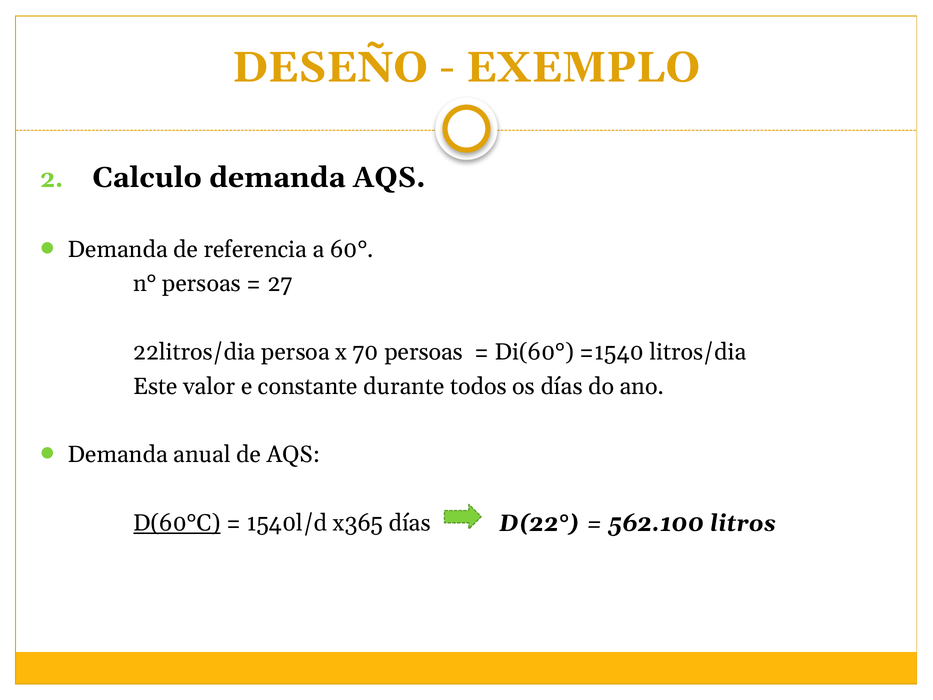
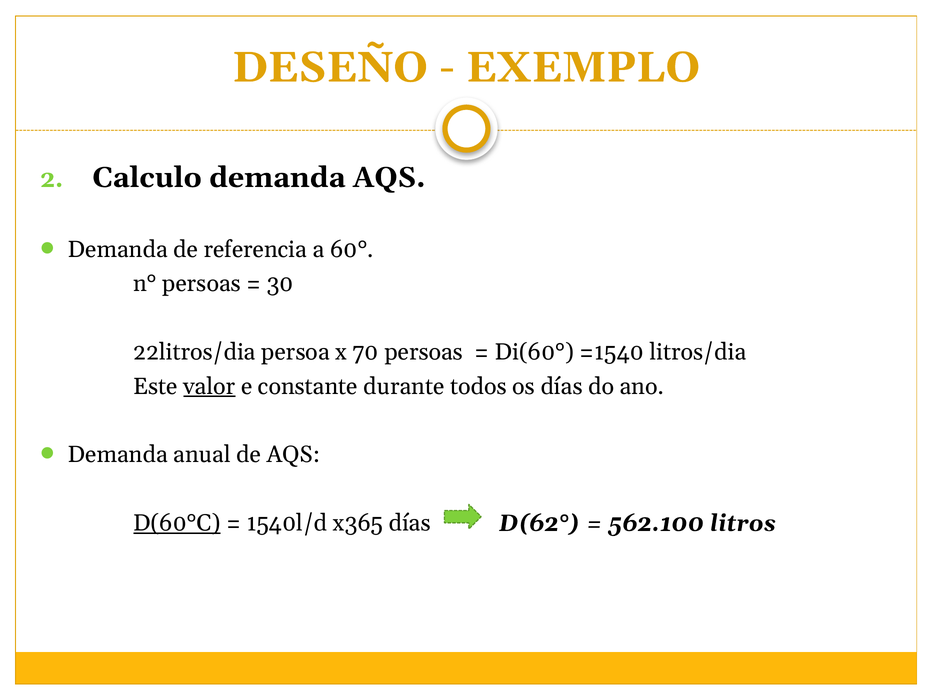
27: 27 -> 30
valor underline: none -> present
D(22°: D(22° -> D(62°
